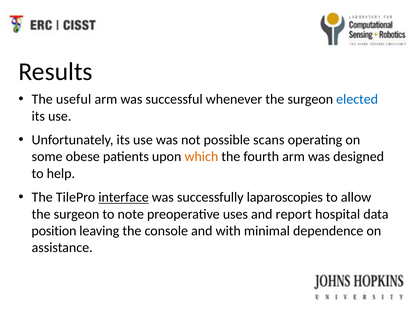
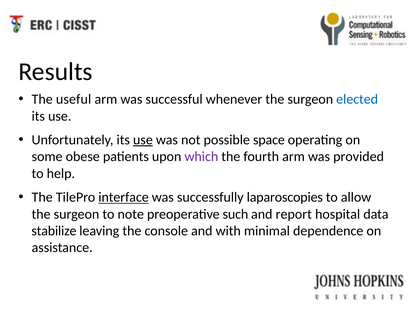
use at (143, 140) underline: none -> present
scans: scans -> space
which colour: orange -> purple
designed: designed -> provided
uses: uses -> such
position: position -> stabilize
